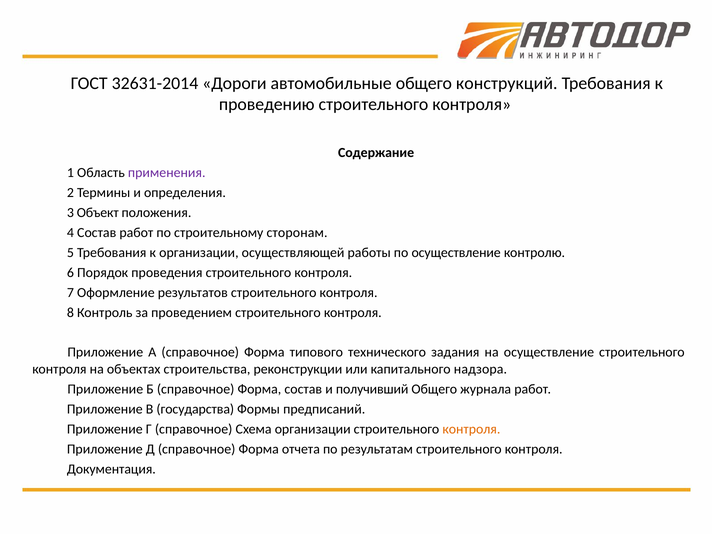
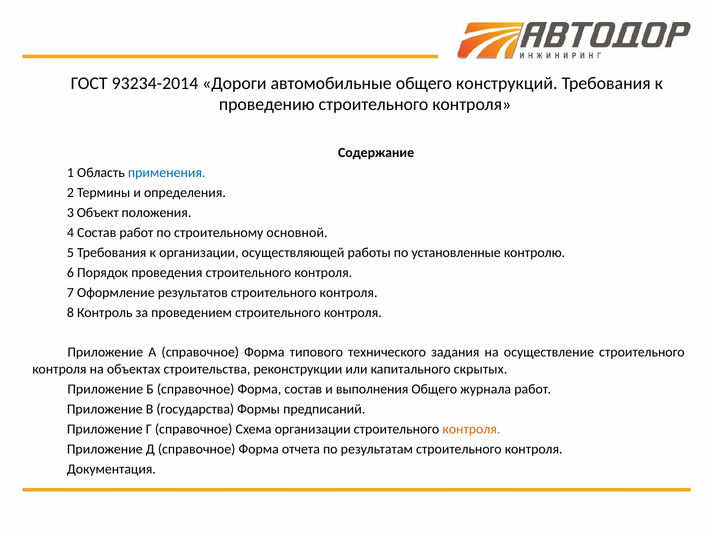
32631-2014: 32631-2014 -> 93234-2014
применения colour: purple -> blue
сторонам: сторонам -> основной
по осуществление: осуществление -> установленные
надзора: надзора -> скрытых
получивший: получивший -> выполнения
